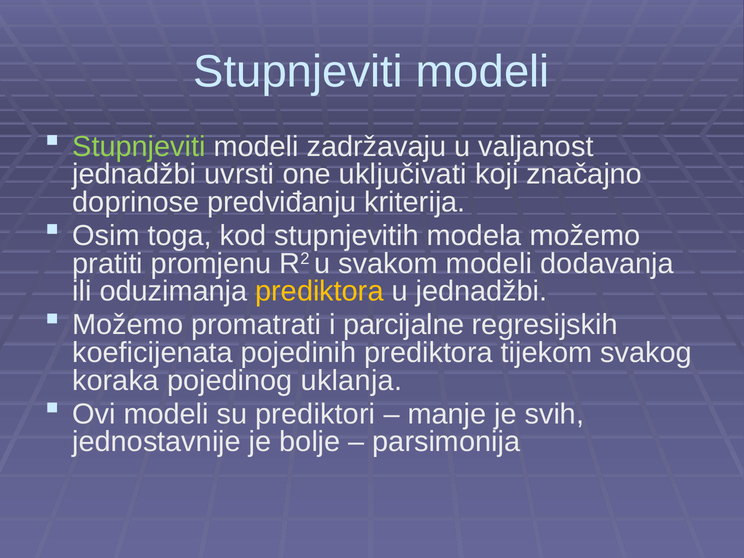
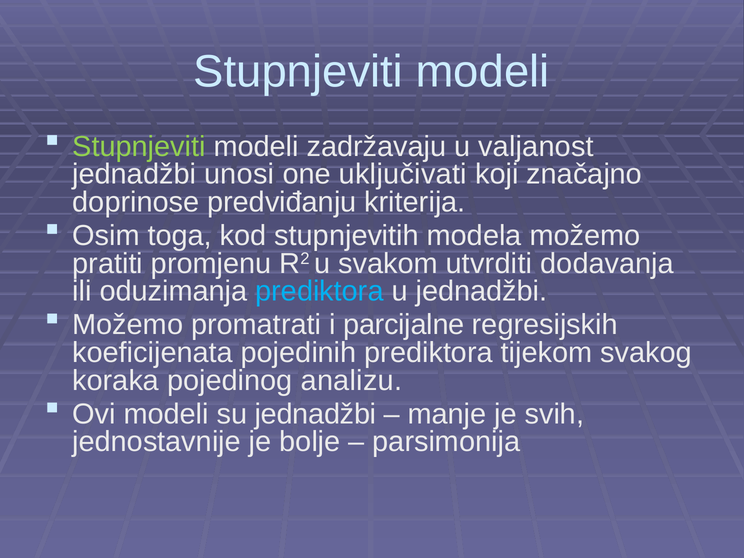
uvrsti: uvrsti -> unosi
svakom modeli: modeli -> utvrditi
prediktora at (319, 291) colour: yellow -> light blue
uklanja: uklanja -> analizu
su prediktori: prediktori -> jednadžbi
